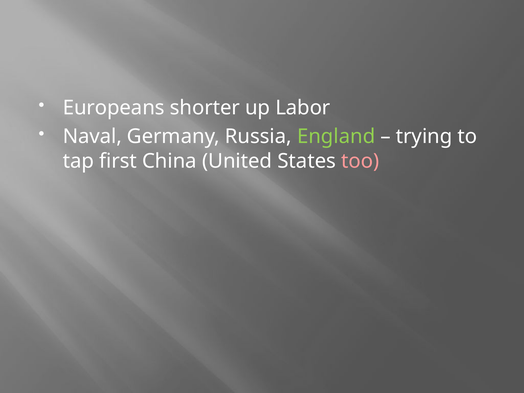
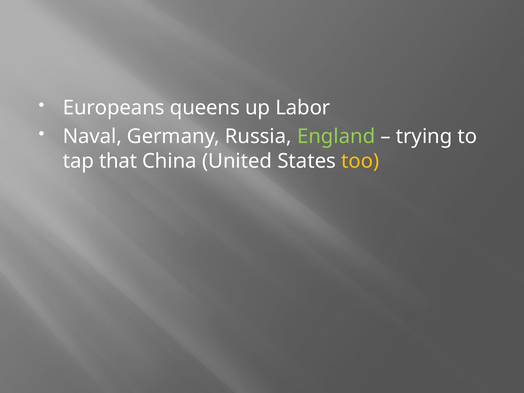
shorter: shorter -> queens
first: first -> that
too colour: pink -> yellow
